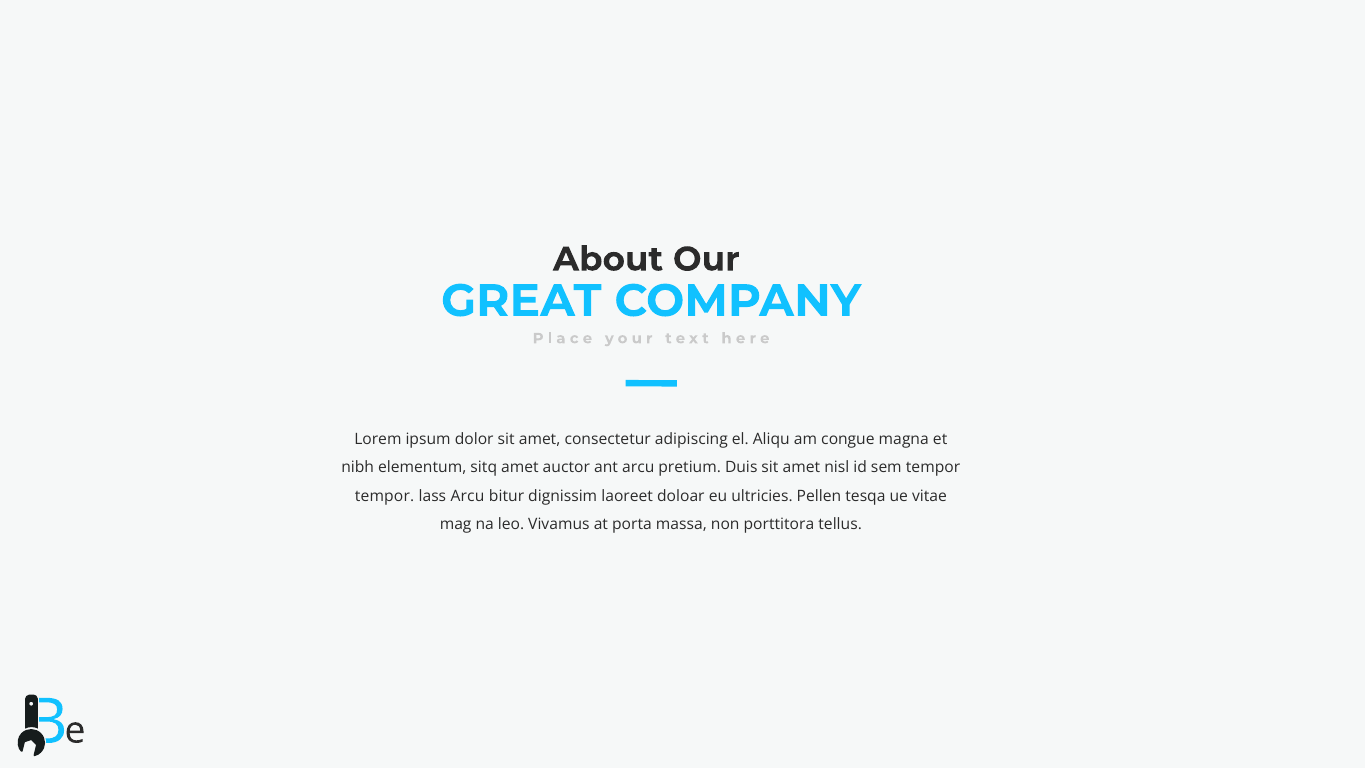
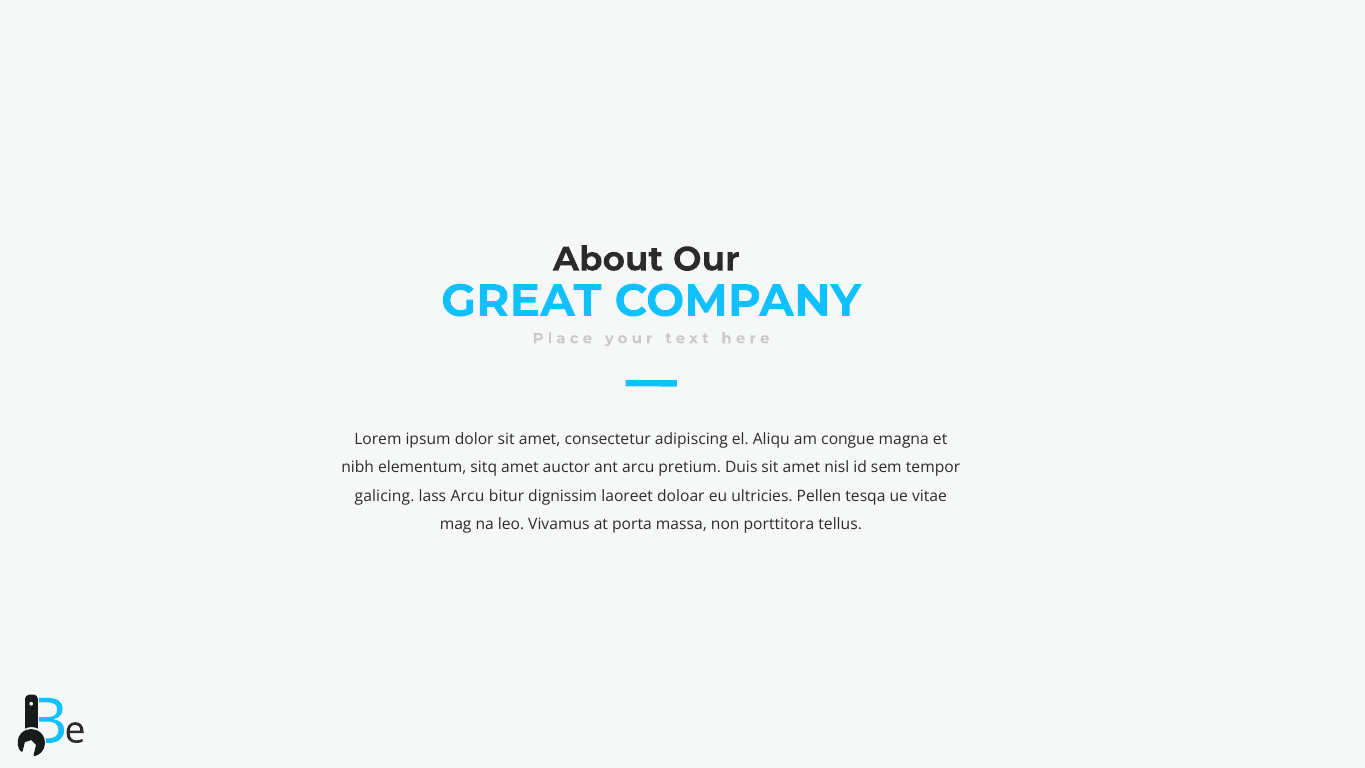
tempor at (385, 496): tempor -> galicing
